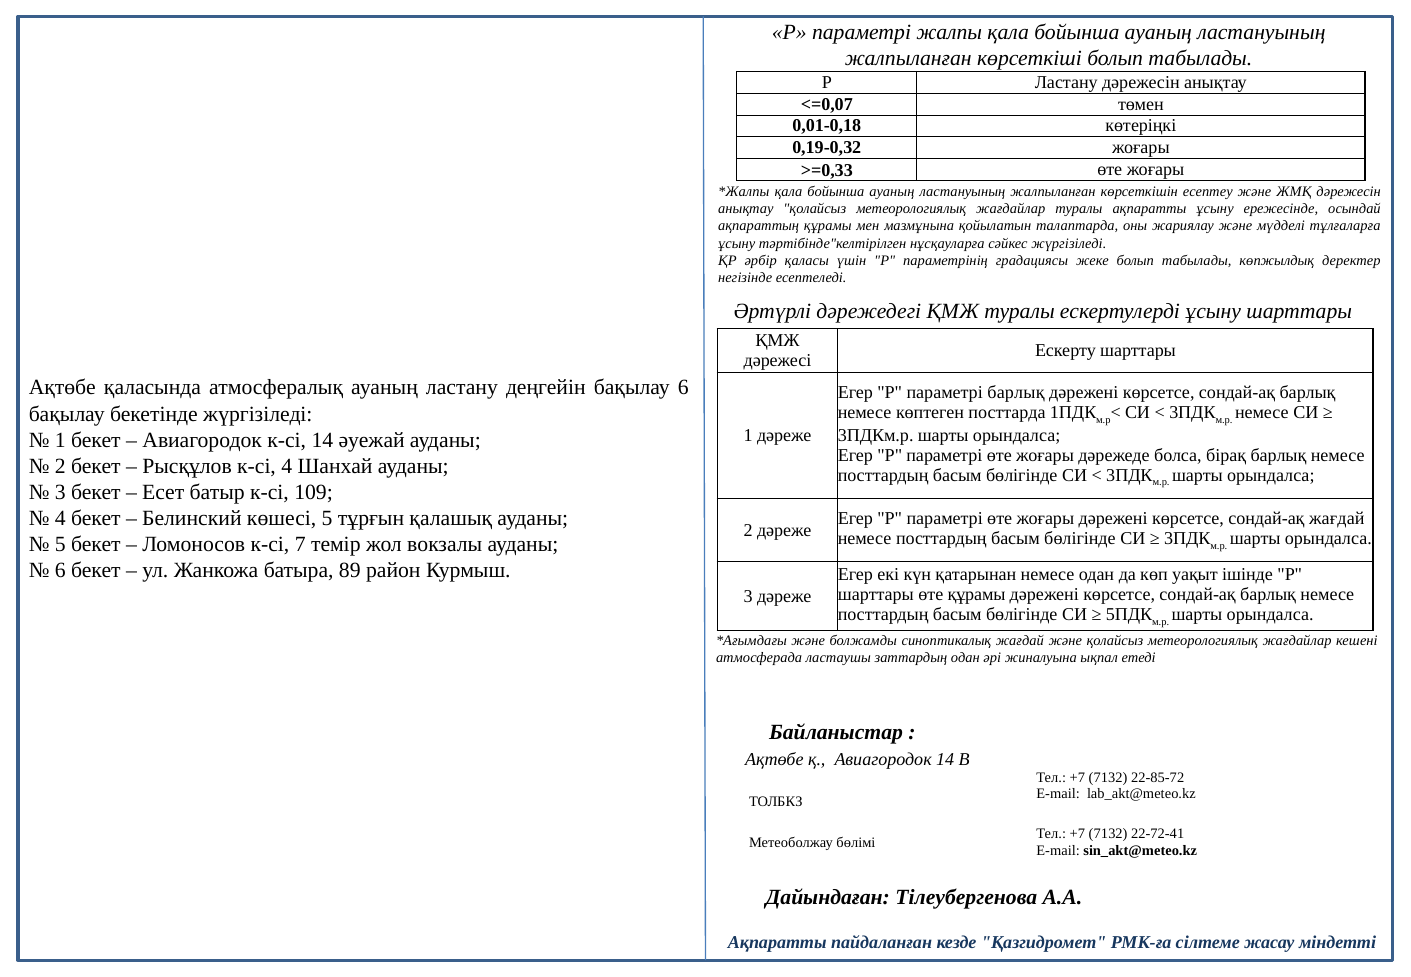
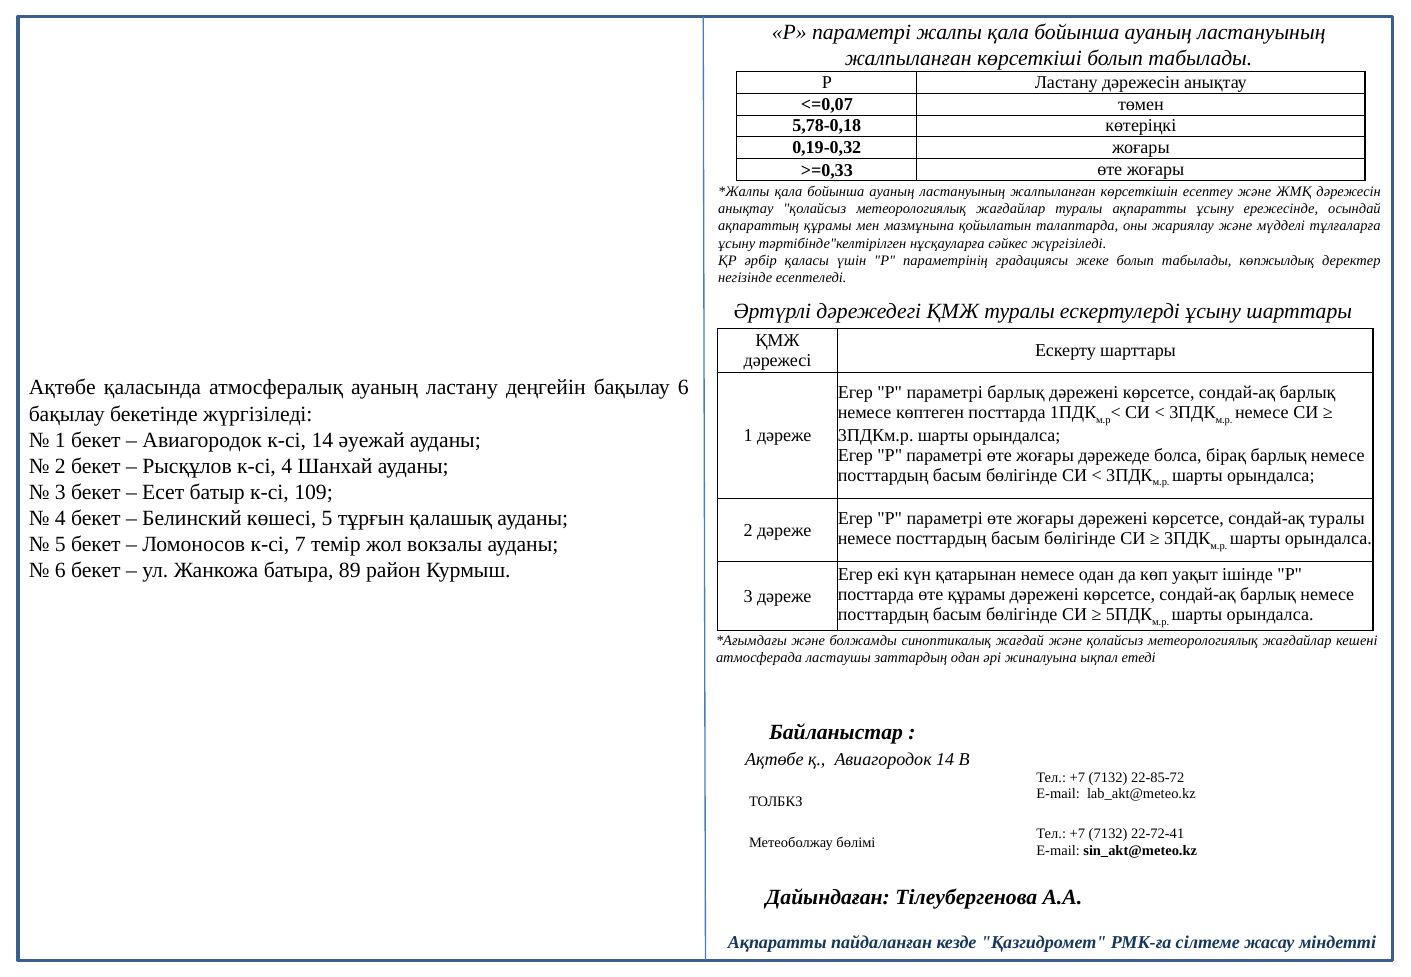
0,01-0,18: 0,01-0,18 -> 5,78-0,18
сондай-ақ жағдай: жағдай -> туралы
шарттары at (876, 595): шарттары -> посттарда
